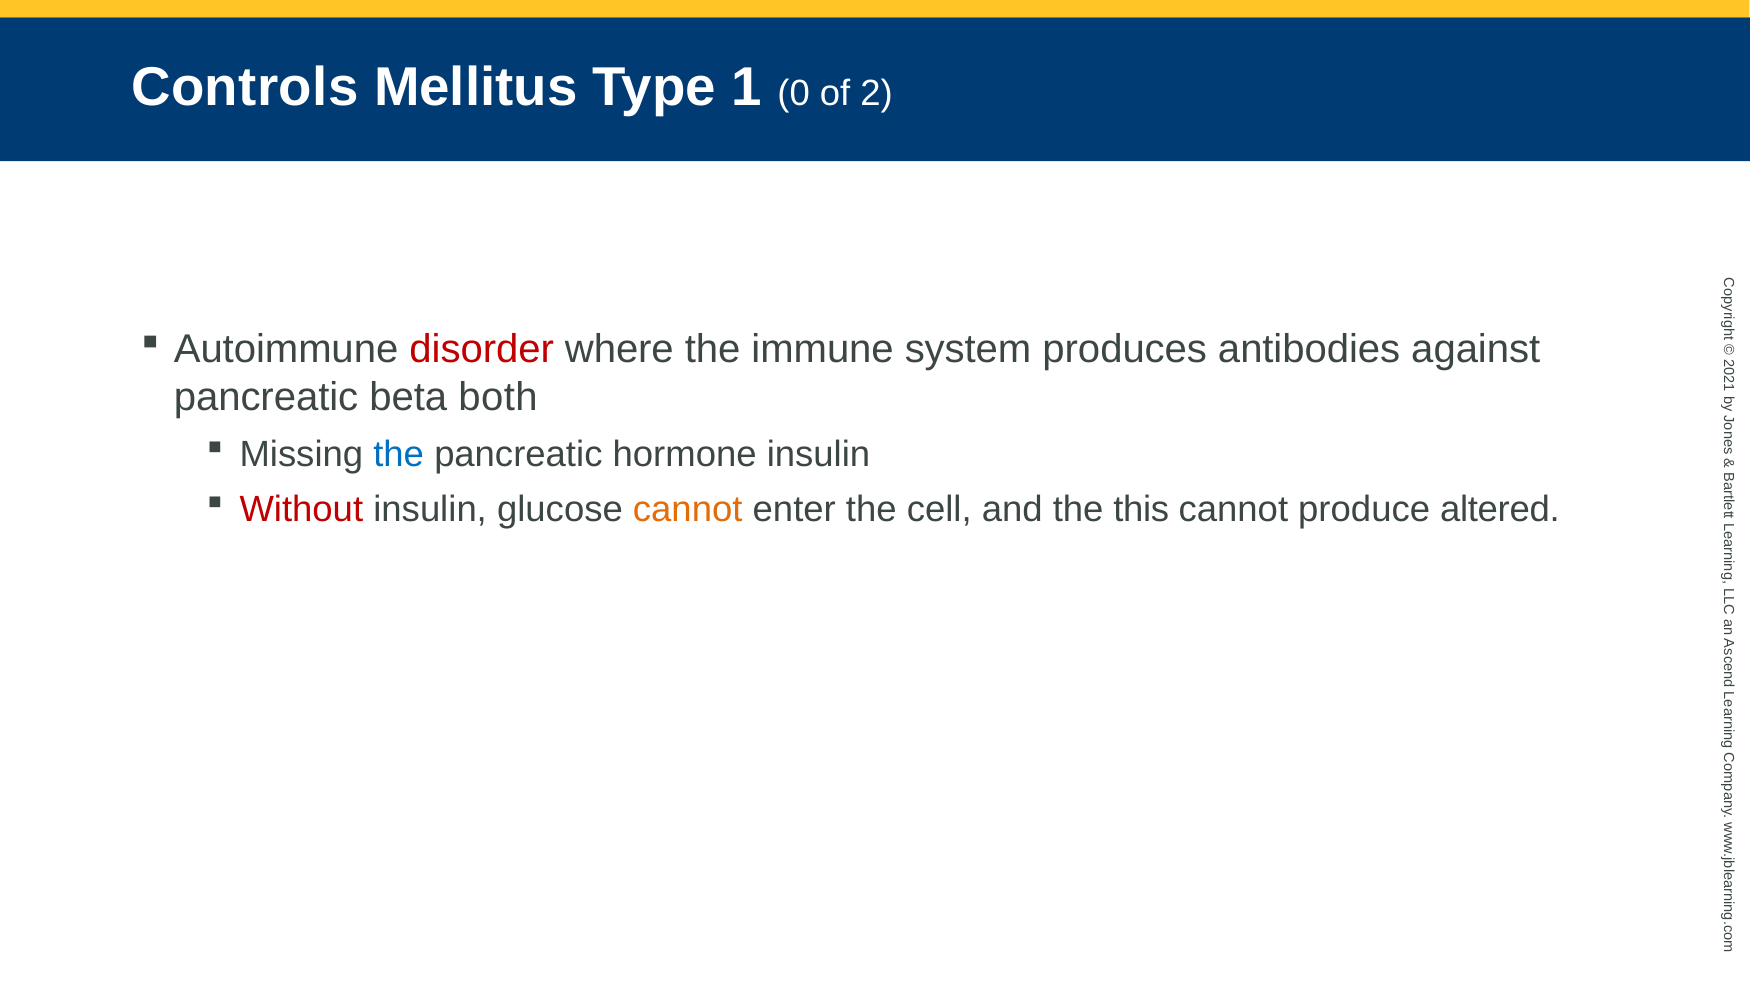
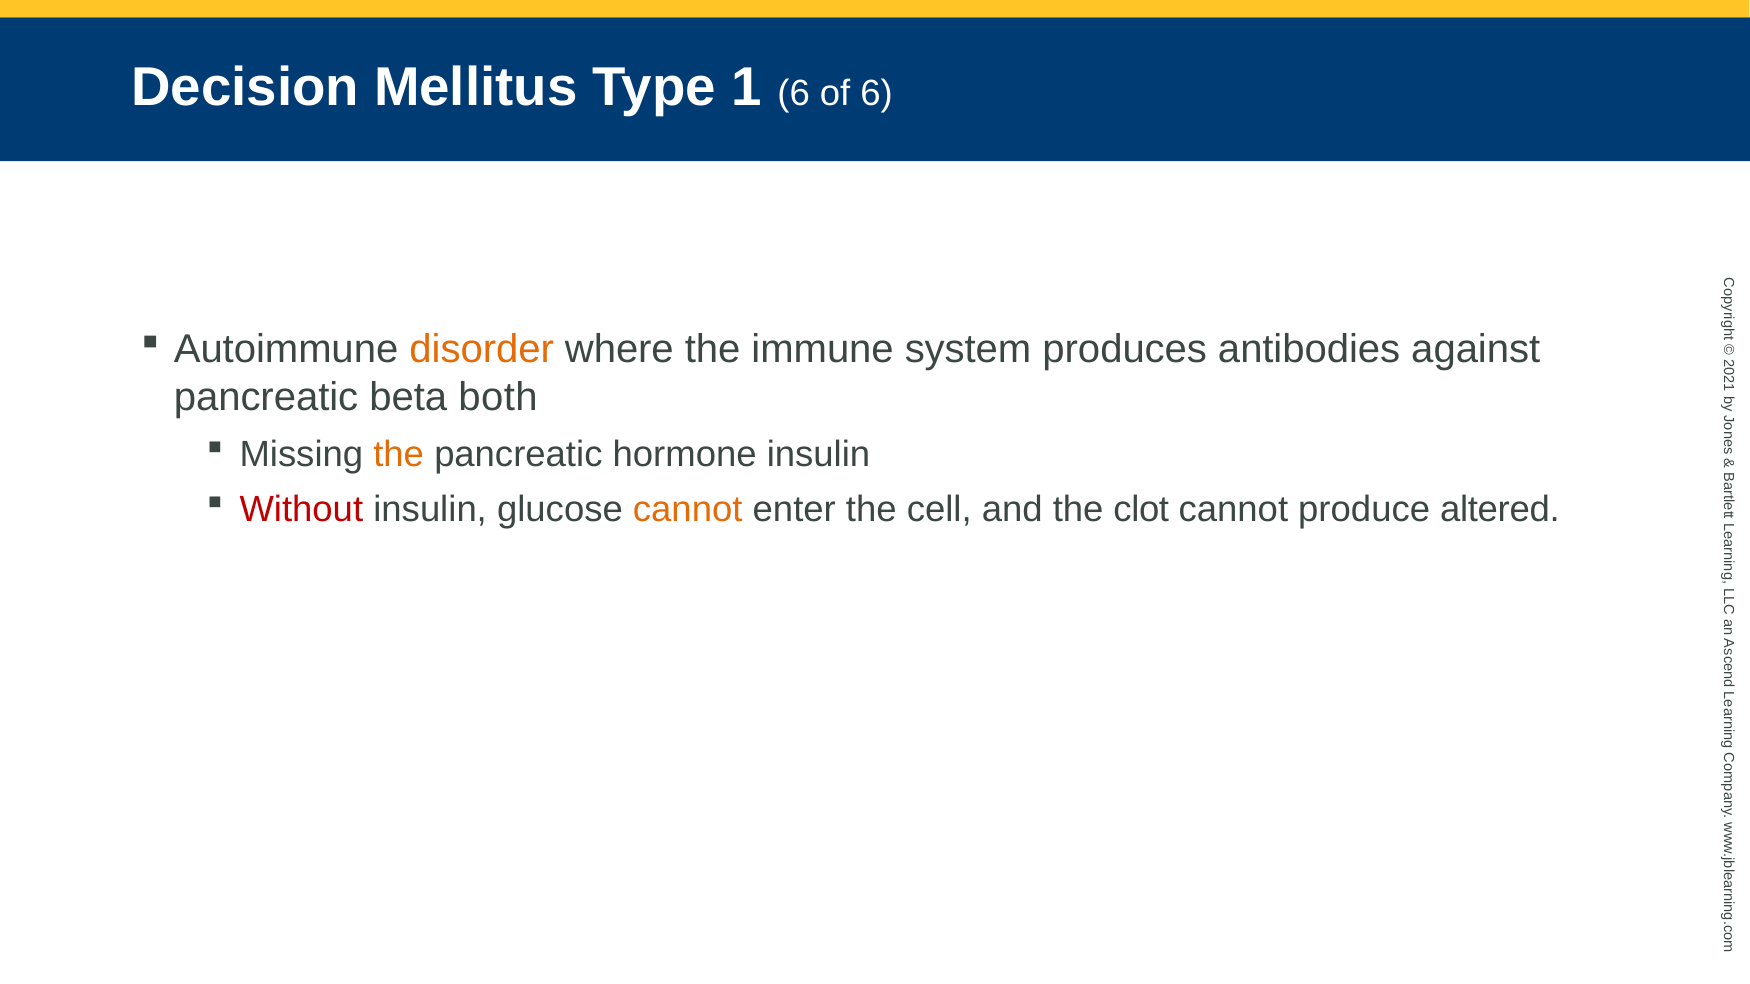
Controls: Controls -> Decision
1 0: 0 -> 6
of 2: 2 -> 6
disorder colour: red -> orange
the at (399, 454) colour: blue -> orange
this: this -> clot
